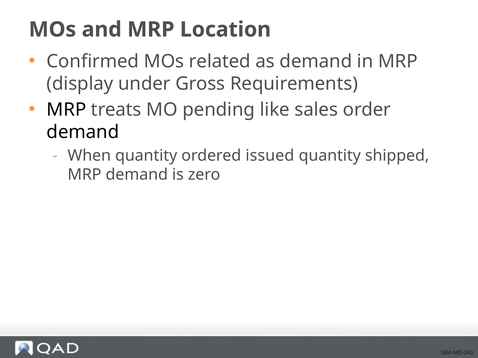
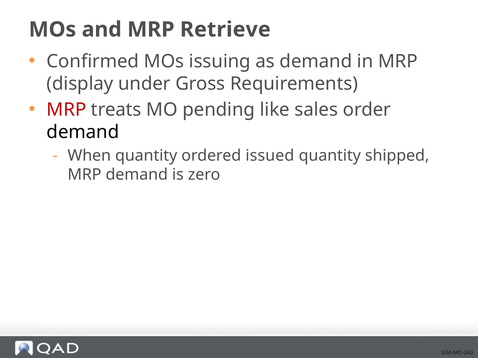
Location: Location -> Retrieve
related: related -> issuing
MRP at (66, 110) colour: black -> red
